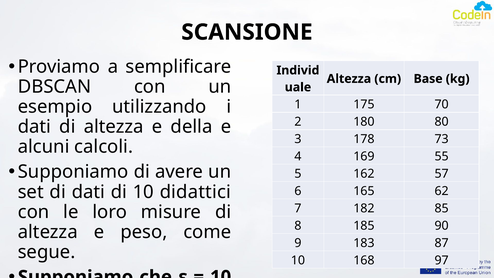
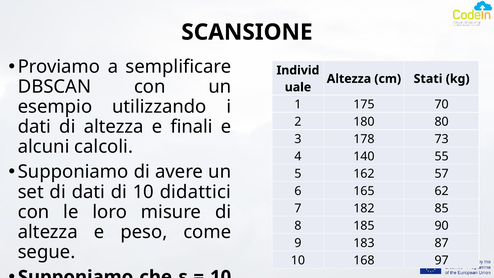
Base: Base -> Stati
della: della -> finali
169: 169 -> 140
